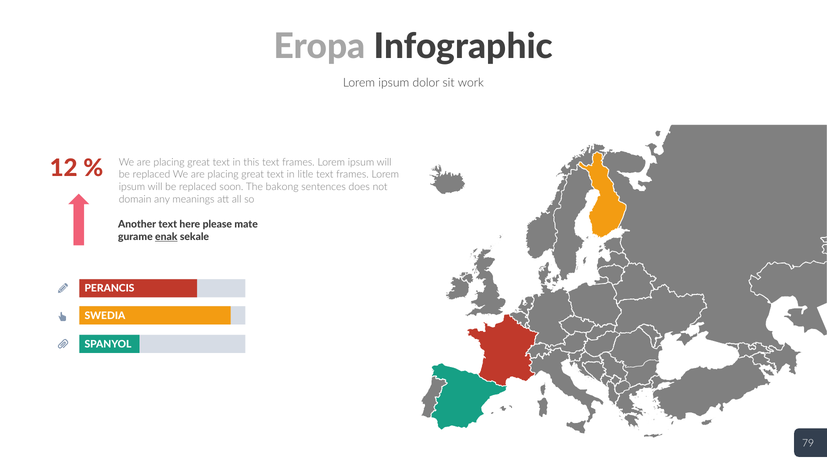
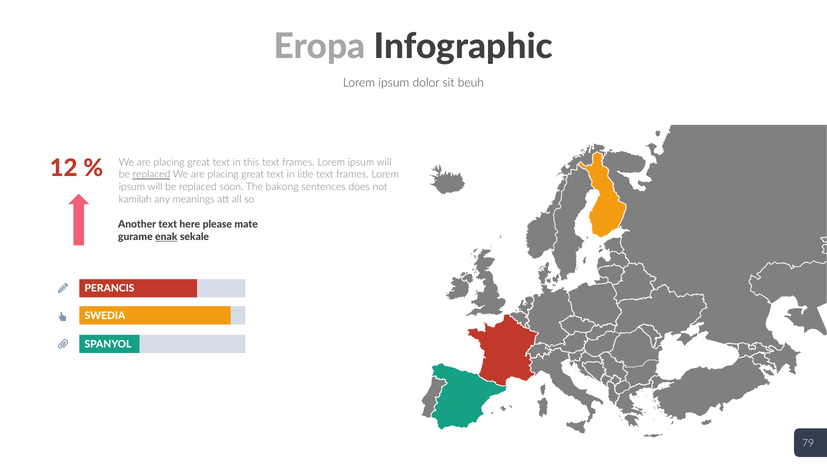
work: work -> beuh
replaced at (151, 175) underline: none -> present
domain: domain -> kamilah
